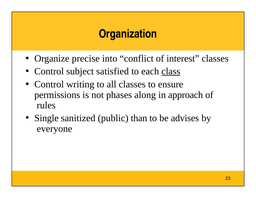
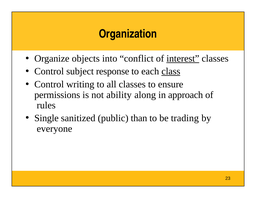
precise: precise -> objects
interest underline: none -> present
satisfied: satisfied -> response
phases: phases -> ability
advises: advises -> trading
